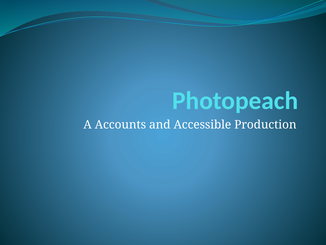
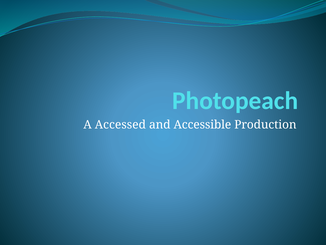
Accounts: Accounts -> Accessed
